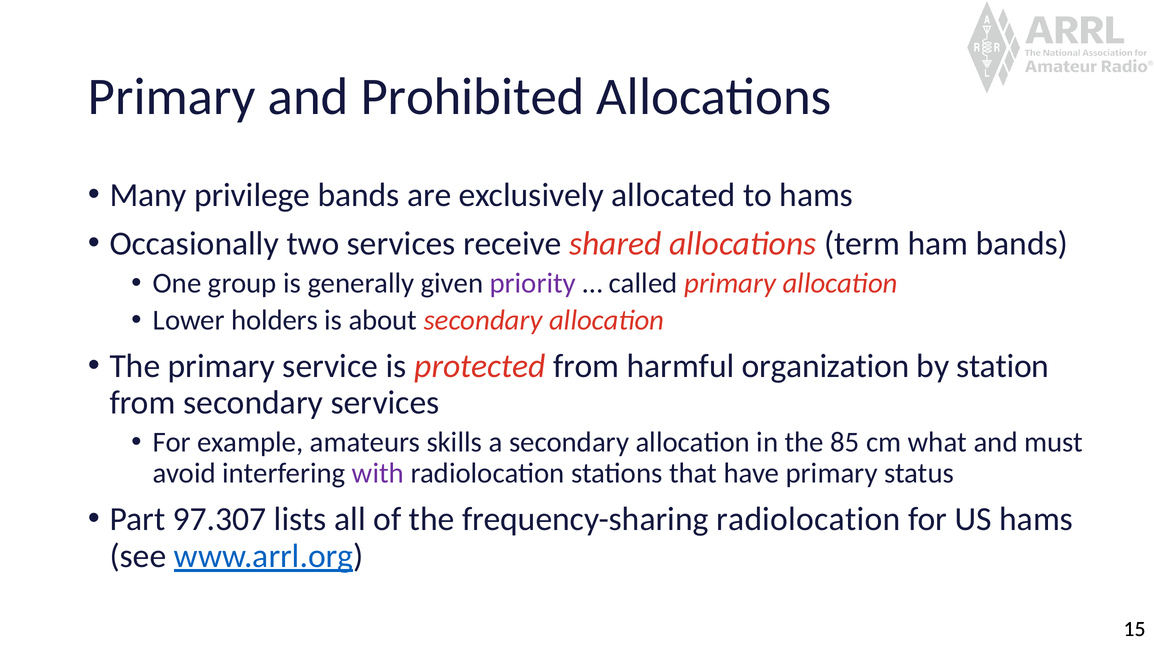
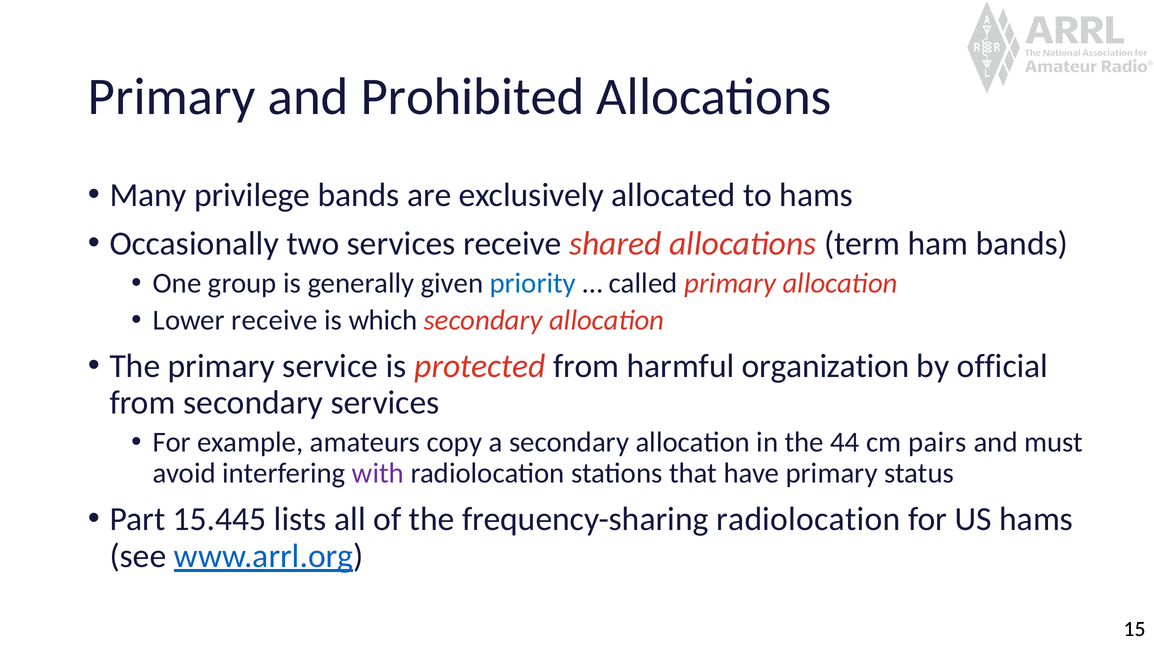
priority colour: purple -> blue
Lower holders: holders -> receive
about: about -> which
station: station -> official
skills: skills -> copy
85: 85 -> 44
what: what -> pairs
97.307: 97.307 -> 15.445
